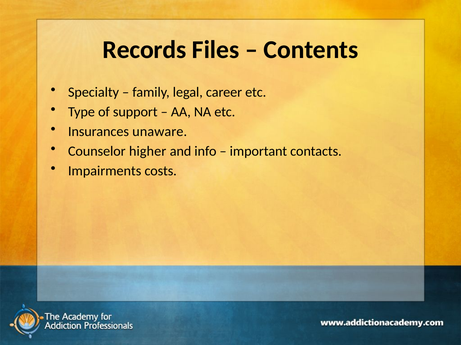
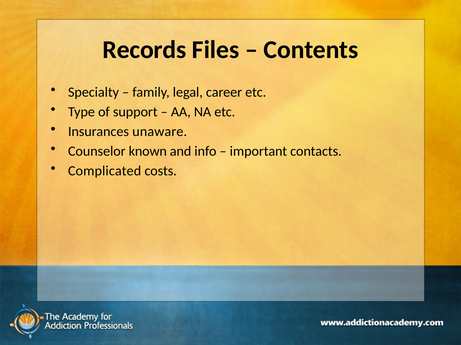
higher: higher -> known
Impairments: Impairments -> Complicated
